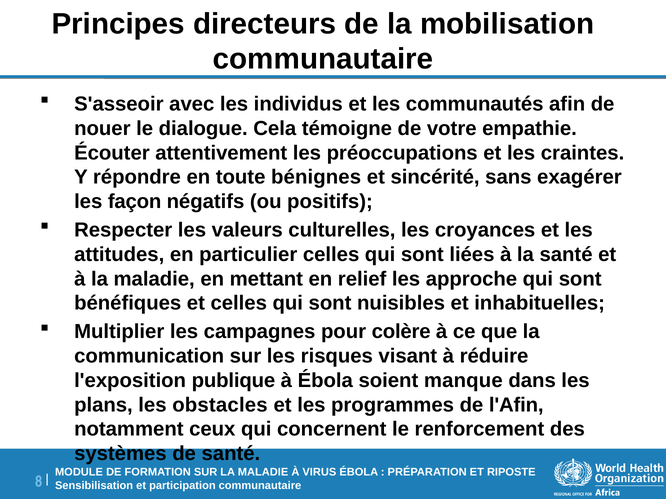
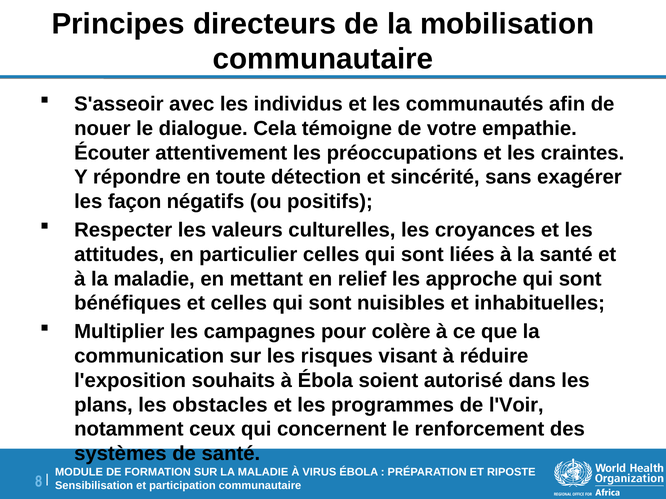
bénignes: bénignes -> détection
publique: publique -> souhaits
manque: manque -> autorisé
l'Afin: l'Afin -> l'Voir
